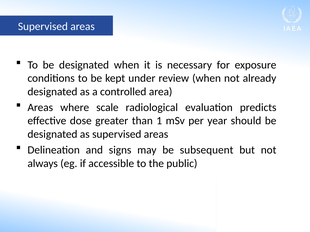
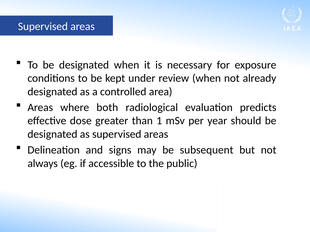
scale: scale -> both
